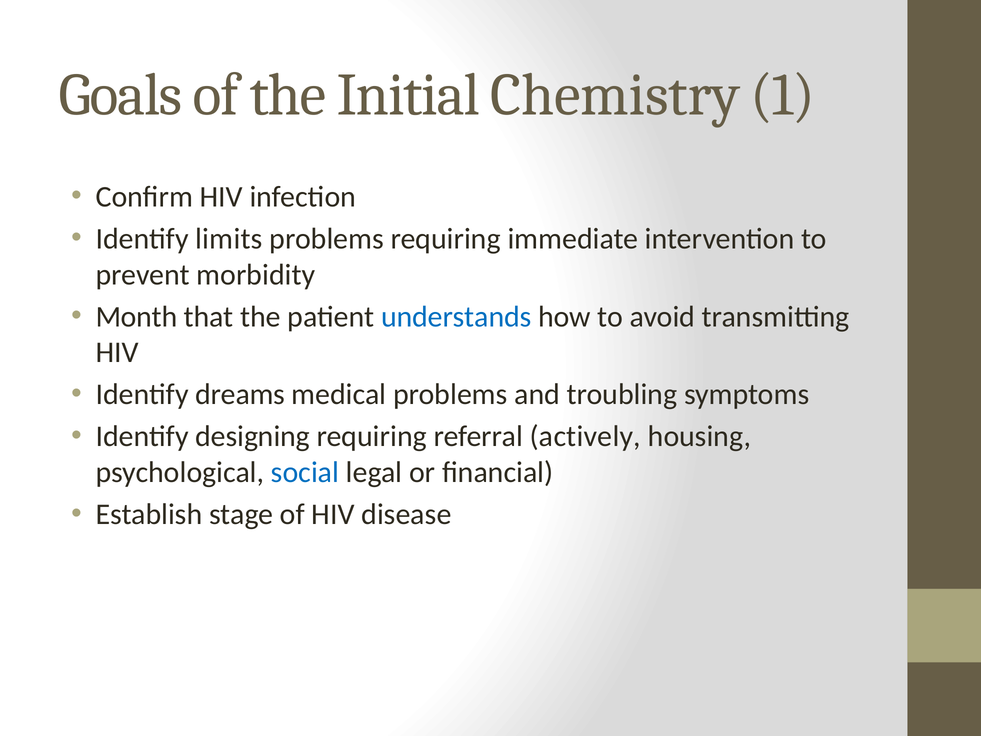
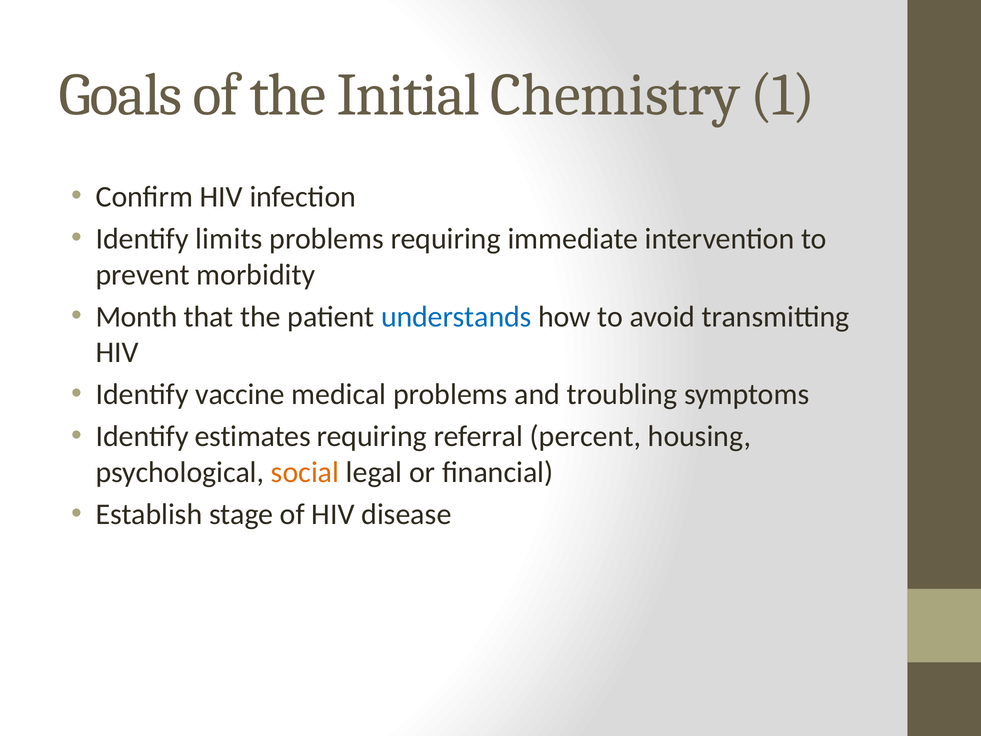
dreams: dreams -> vaccine
designing: designing -> estimates
actively: actively -> percent
social colour: blue -> orange
